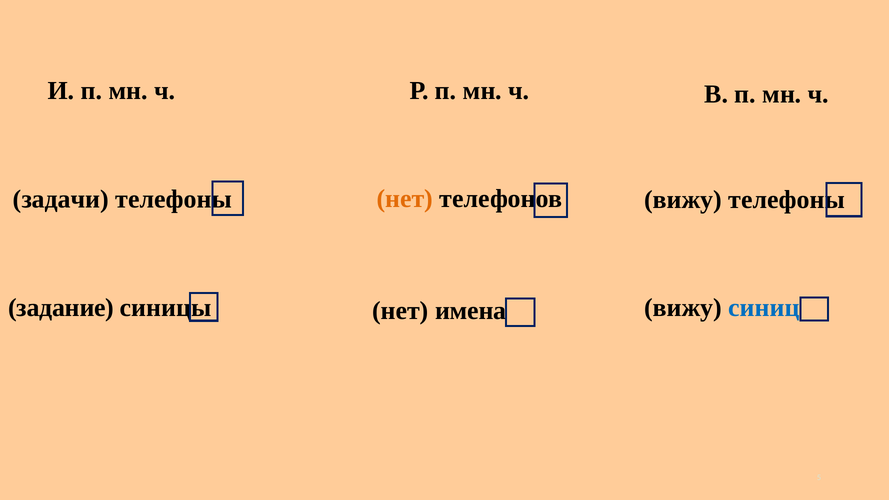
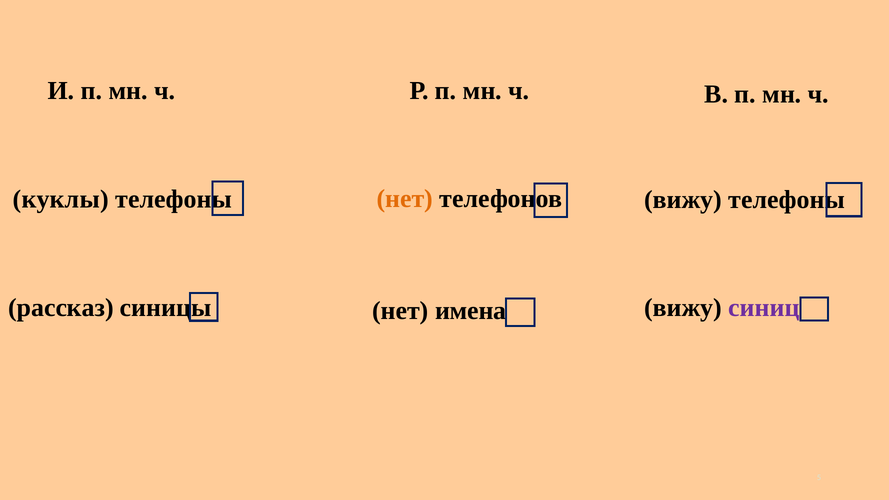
задачи: задачи -> куклы
задание: задание -> рассказ
синиц colour: blue -> purple
